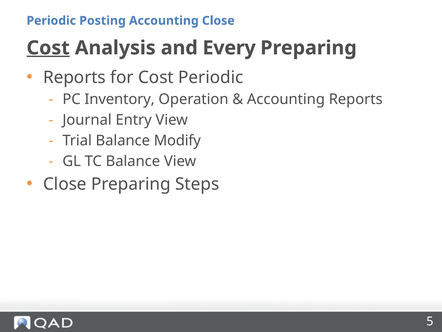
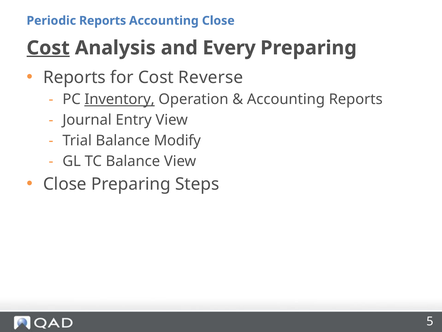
Periodic Posting: Posting -> Reports
Cost Periodic: Periodic -> Reverse
Inventory underline: none -> present
